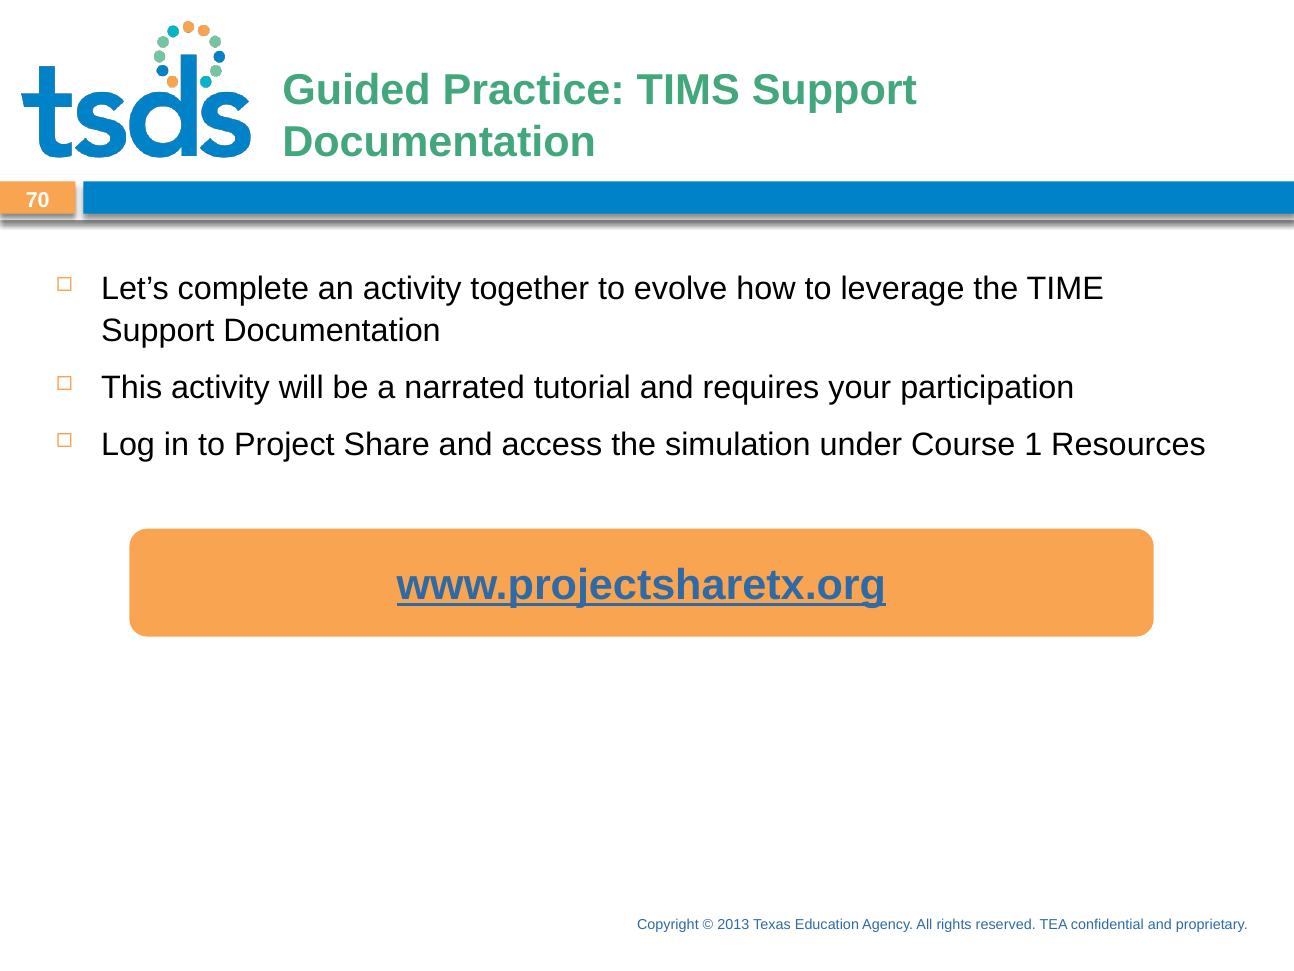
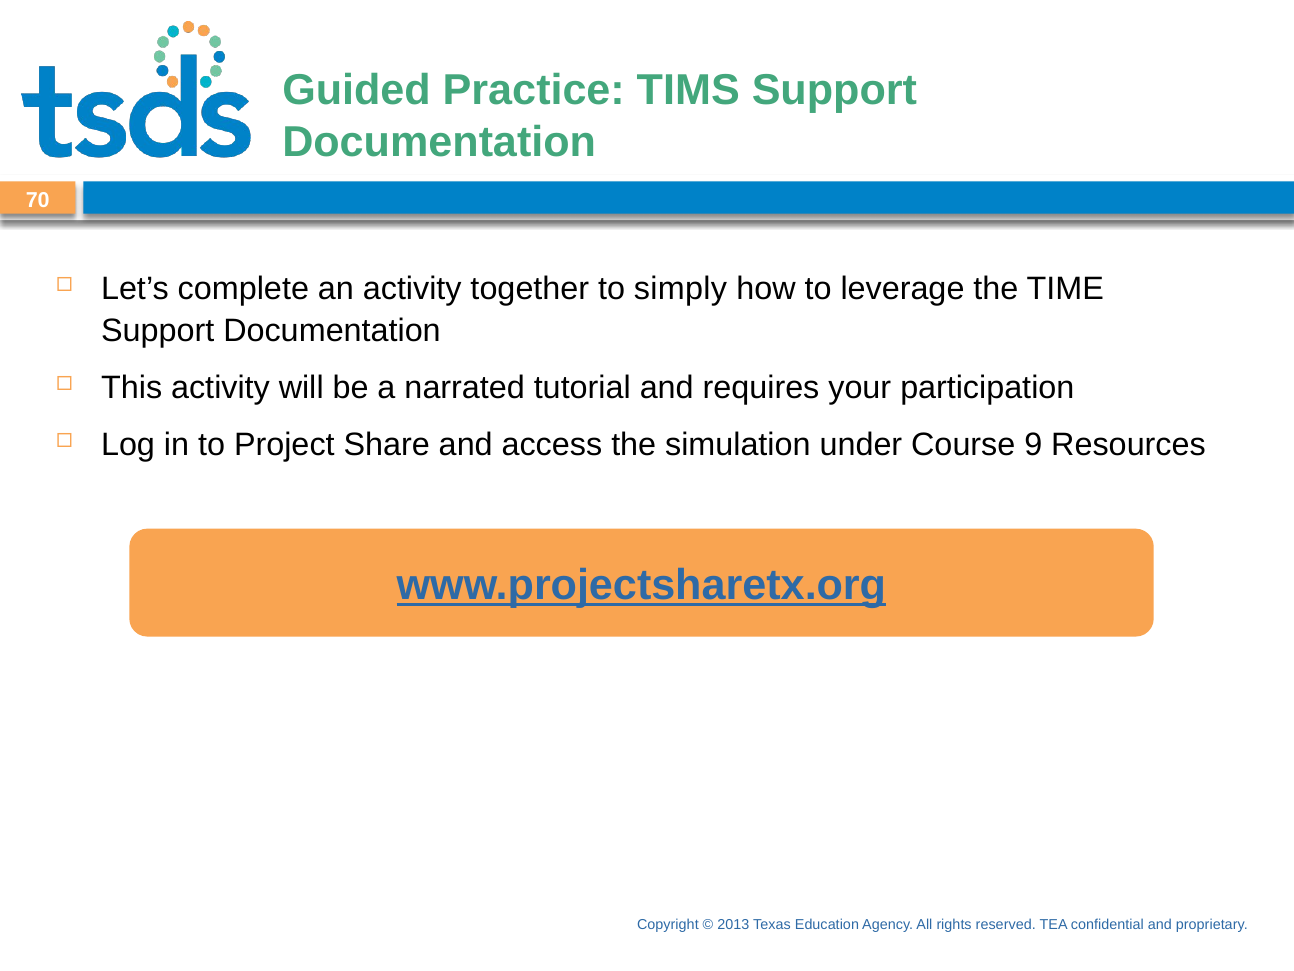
evolve: evolve -> simply
1: 1 -> 9
